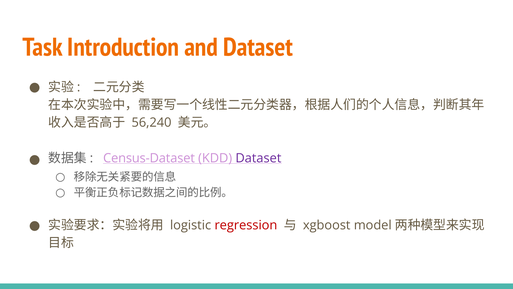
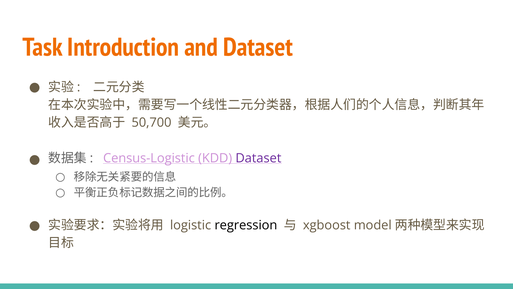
56,240: 56,240 -> 50,700
Census-Dataset: Census-Dataset -> Census-Logistic
regression colour: red -> black
